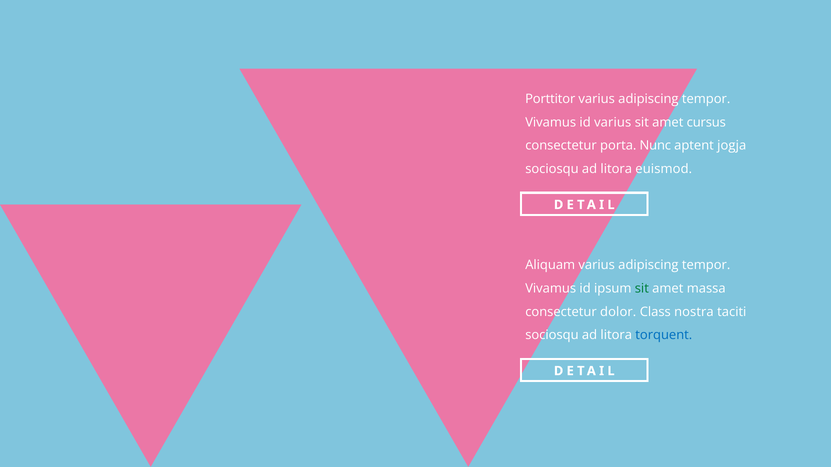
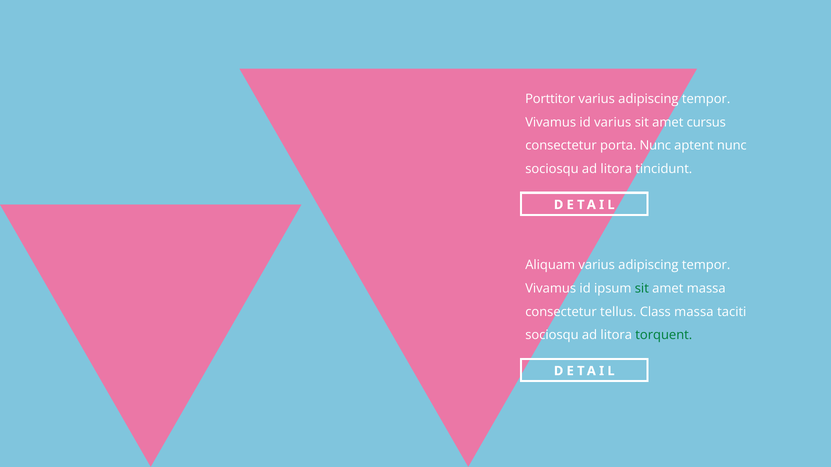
aptent jogja: jogja -> nunc
euismod: euismod -> tincidunt
dolor: dolor -> tellus
Class nostra: nostra -> massa
torquent colour: blue -> green
